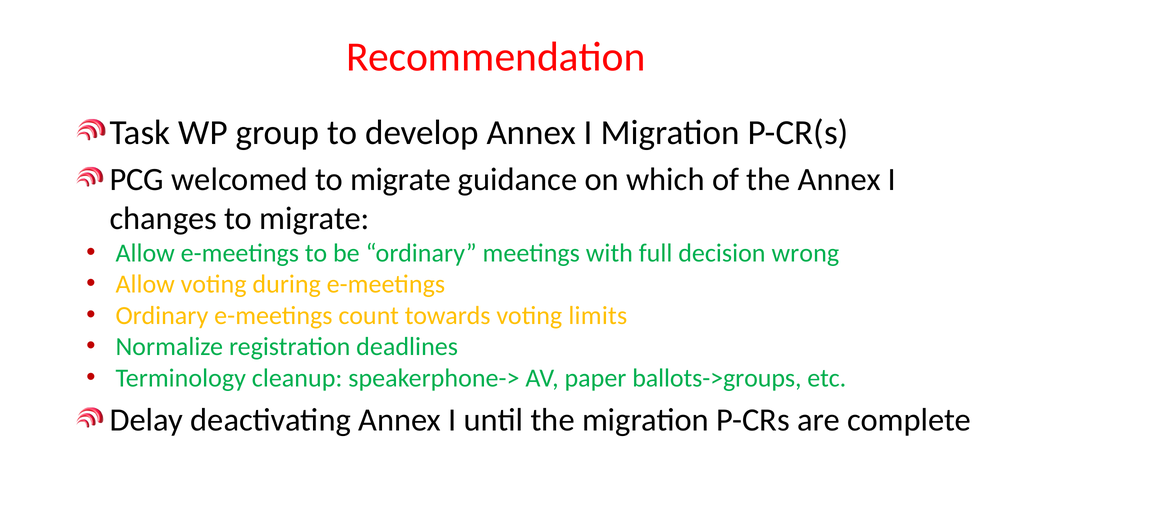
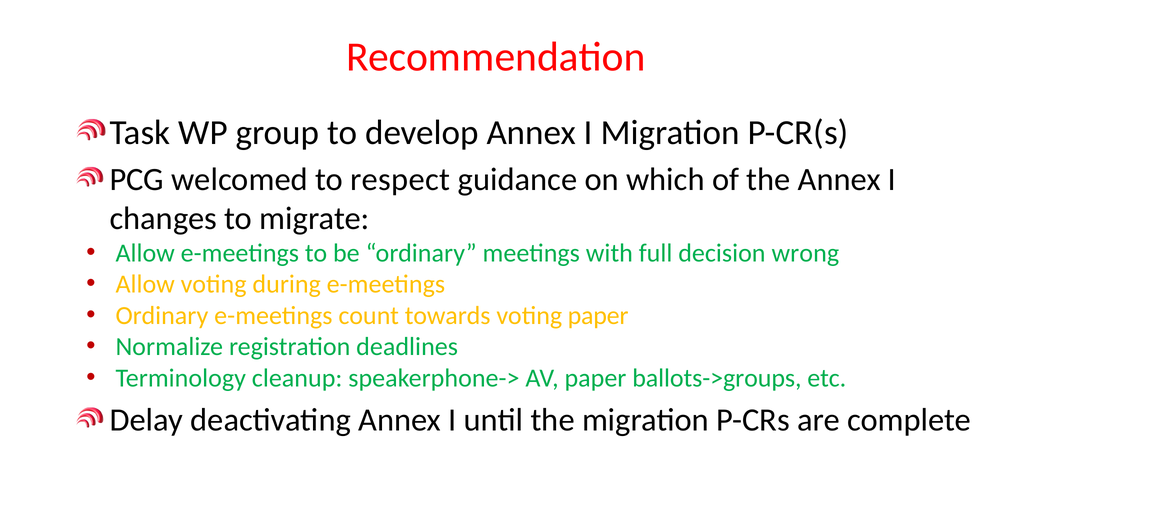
welcomed to migrate: migrate -> respect
voting limits: limits -> paper
